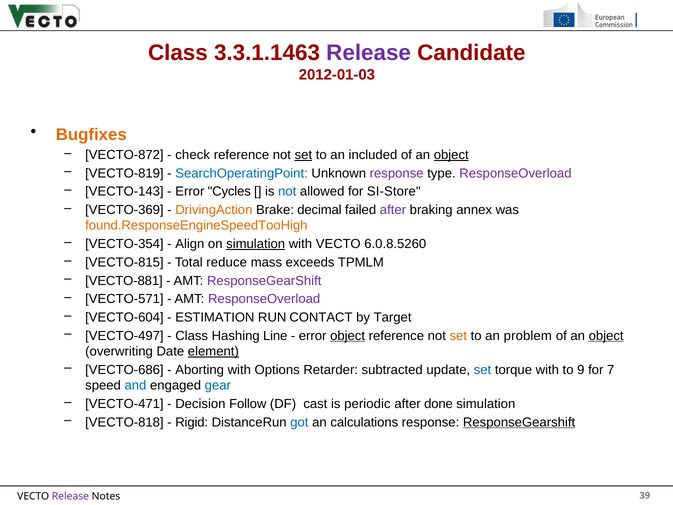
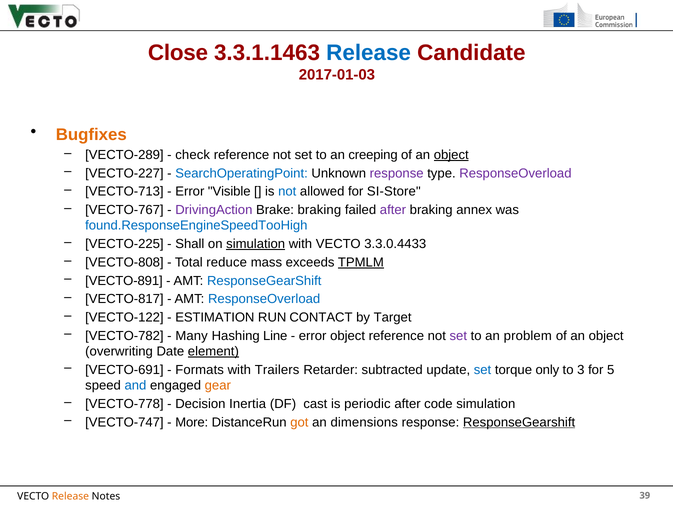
Class at (178, 53): Class -> Close
Release at (369, 53) colour: purple -> blue
2012-01-03: 2012-01-03 -> 2017-01-03
VECTO-872: VECTO-872 -> VECTO-289
set at (303, 155) underline: present -> none
included: included -> creeping
VECTO-819: VECTO-819 -> VECTO-227
VECTO-143: VECTO-143 -> VECTO-713
Cycles: Cycles -> Visible
VECTO-369: VECTO-369 -> VECTO-767
DrivingAction colour: orange -> purple
Brake decimal: decimal -> braking
found.ResponseEngineSpeedTooHigh colour: orange -> blue
VECTO-354: VECTO-354 -> VECTO-225
Align: Align -> Shall
6.0.8.5260: 6.0.8.5260 -> 3.3.0.4433
VECTO-815: VECTO-815 -> VECTO-808
TPMLM underline: none -> present
VECTO-881: VECTO-881 -> VECTO-891
ResponseGearShift at (264, 281) colour: purple -> blue
VECTO-571: VECTO-571 -> VECTO-817
ResponseOverload at (264, 299) colour: purple -> blue
VECTO-604: VECTO-604 -> VECTO-122
VECTO-497: VECTO-497 -> VECTO-782
Class at (192, 336): Class -> Many
object at (348, 336) underline: present -> none
set at (458, 336) colour: orange -> purple
object at (606, 336) underline: present -> none
VECTO-686: VECTO-686 -> VECTO-691
Aborting: Aborting -> Formats
Options: Options -> Trailers
torque with: with -> only
9: 9 -> 3
7: 7 -> 5
gear colour: blue -> orange
VECTO-471: VECTO-471 -> VECTO-778
Follow: Follow -> Inertia
done: done -> code
VECTO-818: VECTO-818 -> VECTO-747
Rigid: Rigid -> More
got colour: blue -> orange
calculations: calculations -> dimensions
Release at (70, 496) colour: purple -> orange
